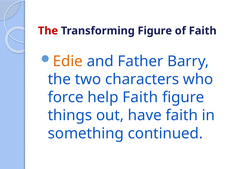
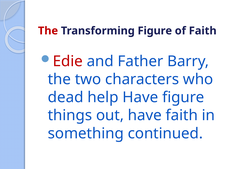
Edie colour: orange -> red
force: force -> dead
help Faith: Faith -> Have
